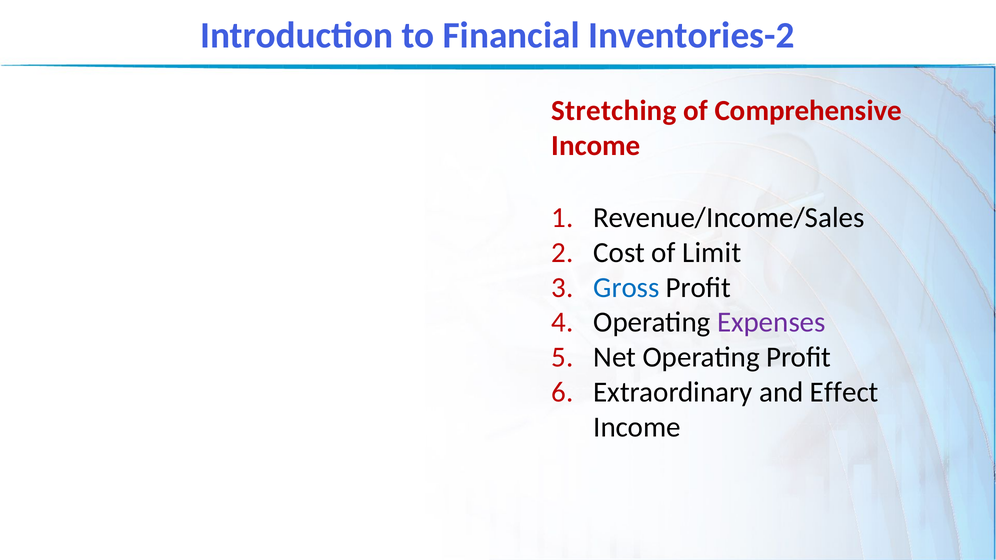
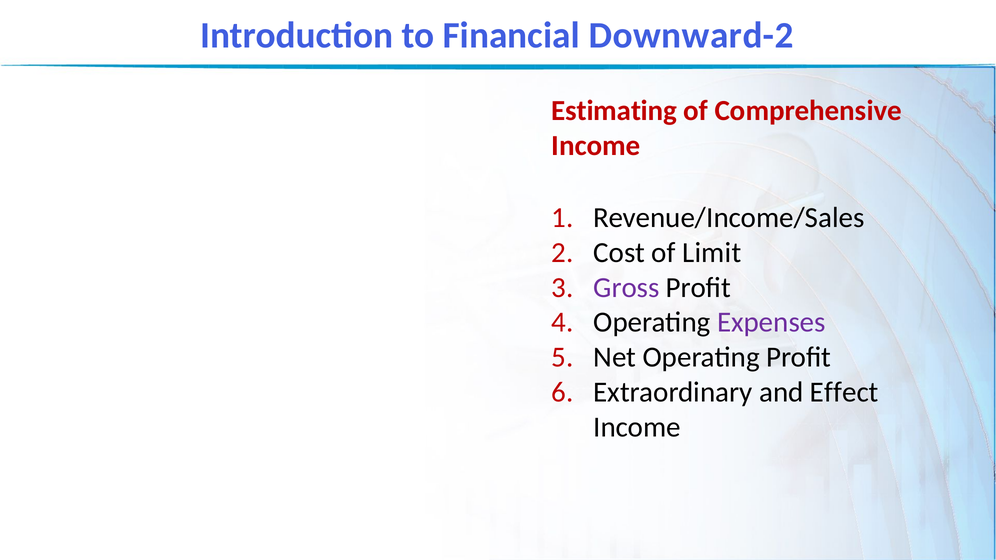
Inventories-2: Inventories-2 -> Downward-2
Stretching: Stretching -> Estimating
Gross colour: blue -> purple
